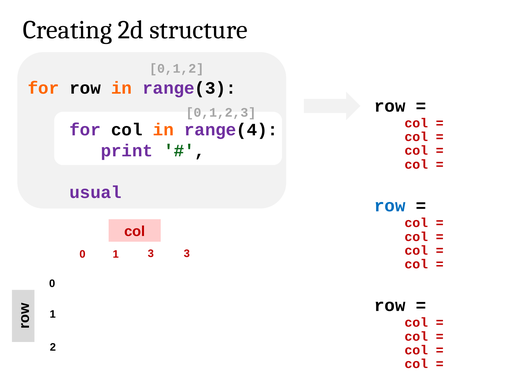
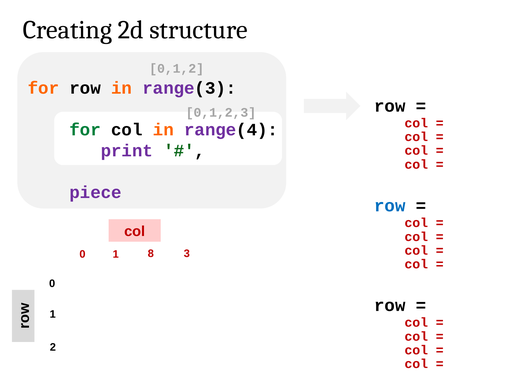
for at (85, 130) colour: purple -> green
usual: usual -> piece
1 3: 3 -> 8
